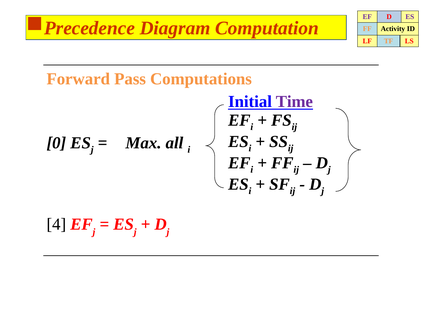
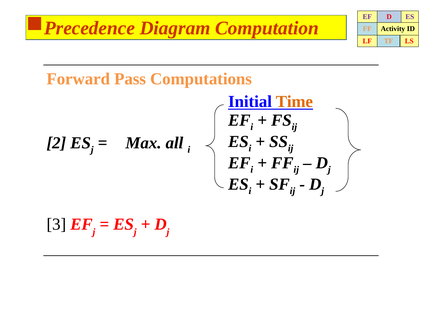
Time colour: purple -> orange
0: 0 -> 2
4: 4 -> 3
